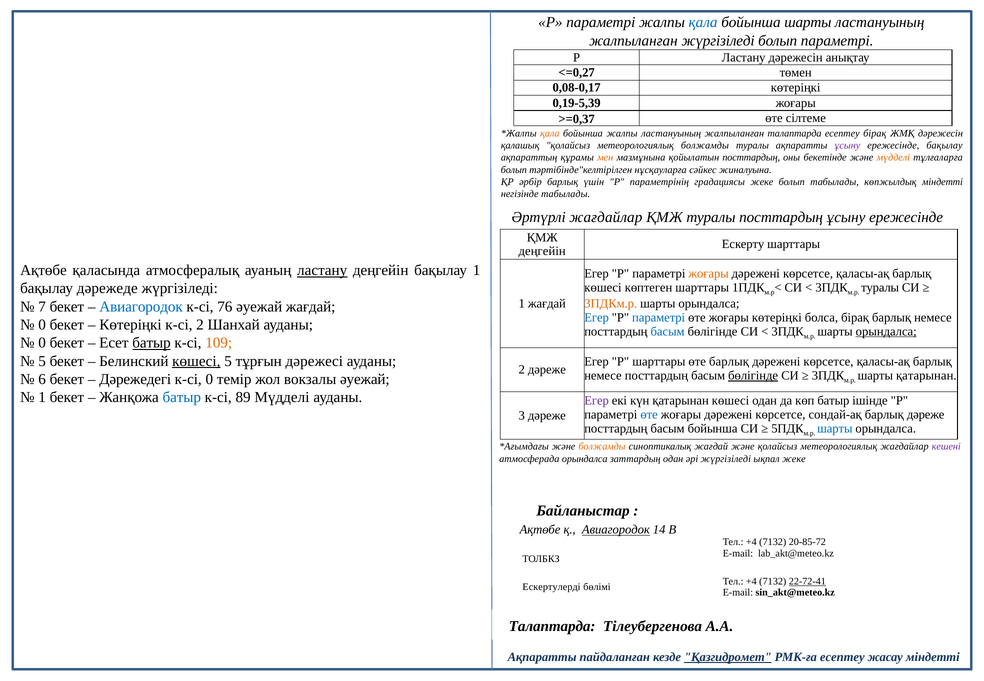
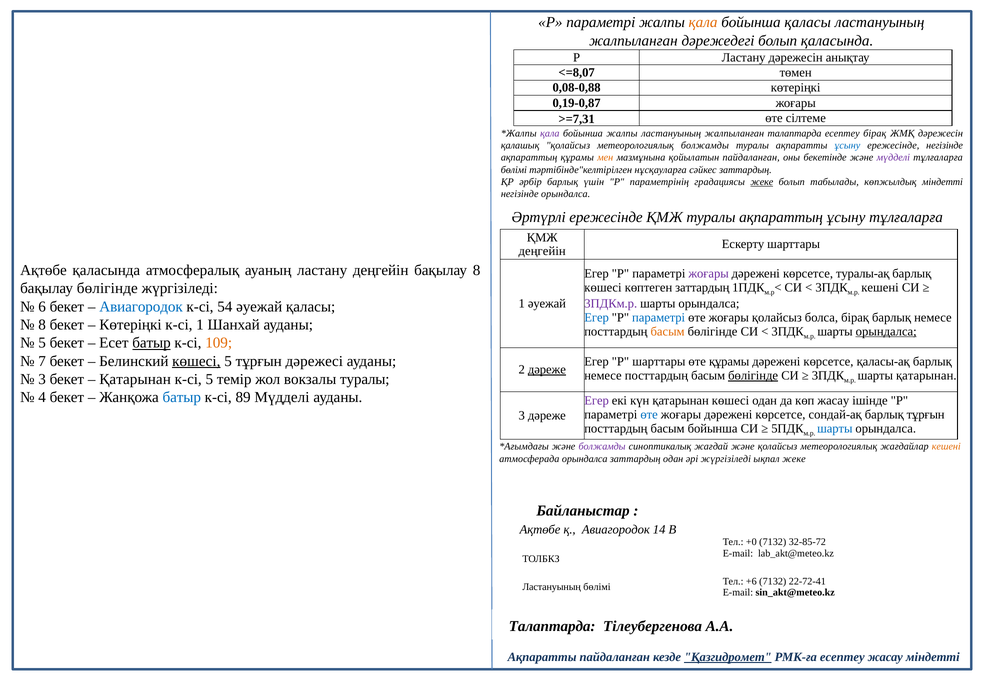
қала at (703, 22) colour: blue -> orange
бойынша шарты: шарты -> қаласы
жалпыланған жүргізіледі: жүргізіледі -> дәрежедегі
болып параметрі: параметрі -> қаласында
<=0,27: <=0,27 -> <=8,07
0,08-0,17: 0,08-0,17 -> 0,08-0,88
0,19-5,39: 0,19-5,39 -> 0,19-0,87
>=0,37: >=0,37 -> >=7,31
қала at (550, 134) colour: orange -> purple
ұсыну at (847, 146) colour: purple -> blue
ережесінде бақылау: бақылау -> негізінде
қойылатын посттардың: посттардың -> пайдаланған
мүдделі at (893, 158) colour: orange -> purple
болып at (514, 170): болып -> бөлімі
сәйкес жиналуына: жиналуына -> заттардың
жеке at (762, 182) underline: none -> present
негізінде табылады: табылады -> орындалса
Әртүрлі жағдайлар: жағдайлар -> ережесінде
туралы посттардың: посттардың -> ақпараттың
ережесінде at (906, 217): ережесінде -> тұлғаларға
ластану at (322, 270) underline: present -> none
бақылау 1: 1 -> 8
жоғары at (709, 274) colour: orange -> purple
қаласы-ақ at (863, 274): қаласы-ақ -> туралы-ақ
бақылау дәрежеде: дәрежеде -> бөлігінде
көптеген шарттары: шарттары -> заттардың
туралы at (880, 288): туралы -> кешені
1 жағдай: жағдай -> әуежай
3ПДКм.р colour: orange -> purple
7: 7 -> 6
76: 76 -> 54
әуежай жағдай: жағдай -> қаласы
жоғары көтеріңкі: көтеріңкі -> қолайсыз
0 at (42, 325): 0 -> 8
к-сі 2: 2 -> 1
басым at (668, 331) colour: blue -> orange
0 at (42, 343): 0 -> 5
5 at (42, 361): 5 -> 7
өте барлық: барлық -> құрамы
дәреже at (547, 370) underline: none -> present
6 at (42, 379): 6 -> 3
Дәрежедегі at (135, 379): Дәрежедегі -> Қатарынан
к-сі 0: 0 -> 5
вокзалы әуежай: әуежай -> туралы
1 at (42, 398): 1 -> 4
көп батыр: батыр -> жасау
барлық дәреже: дәреже -> тұрғын
болжамды at (602, 447) colour: orange -> purple
кешені at (946, 447) colour: purple -> orange
Авиагородок at (616, 530) underline: present -> none
+4 at (751, 542): +4 -> +0
20-85-72: 20-85-72 -> 32-85-72
+4 at (751, 582): +4 -> +6
22-72-41 underline: present -> none
Ескертулерді at (552, 587): Ескертулерді -> Ластануының
